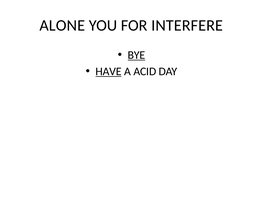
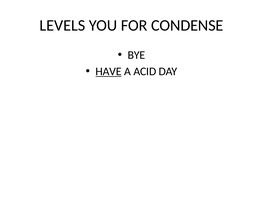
ALONE: ALONE -> LEVELS
INTERFERE: INTERFERE -> CONDENSE
BYE underline: present -> none
